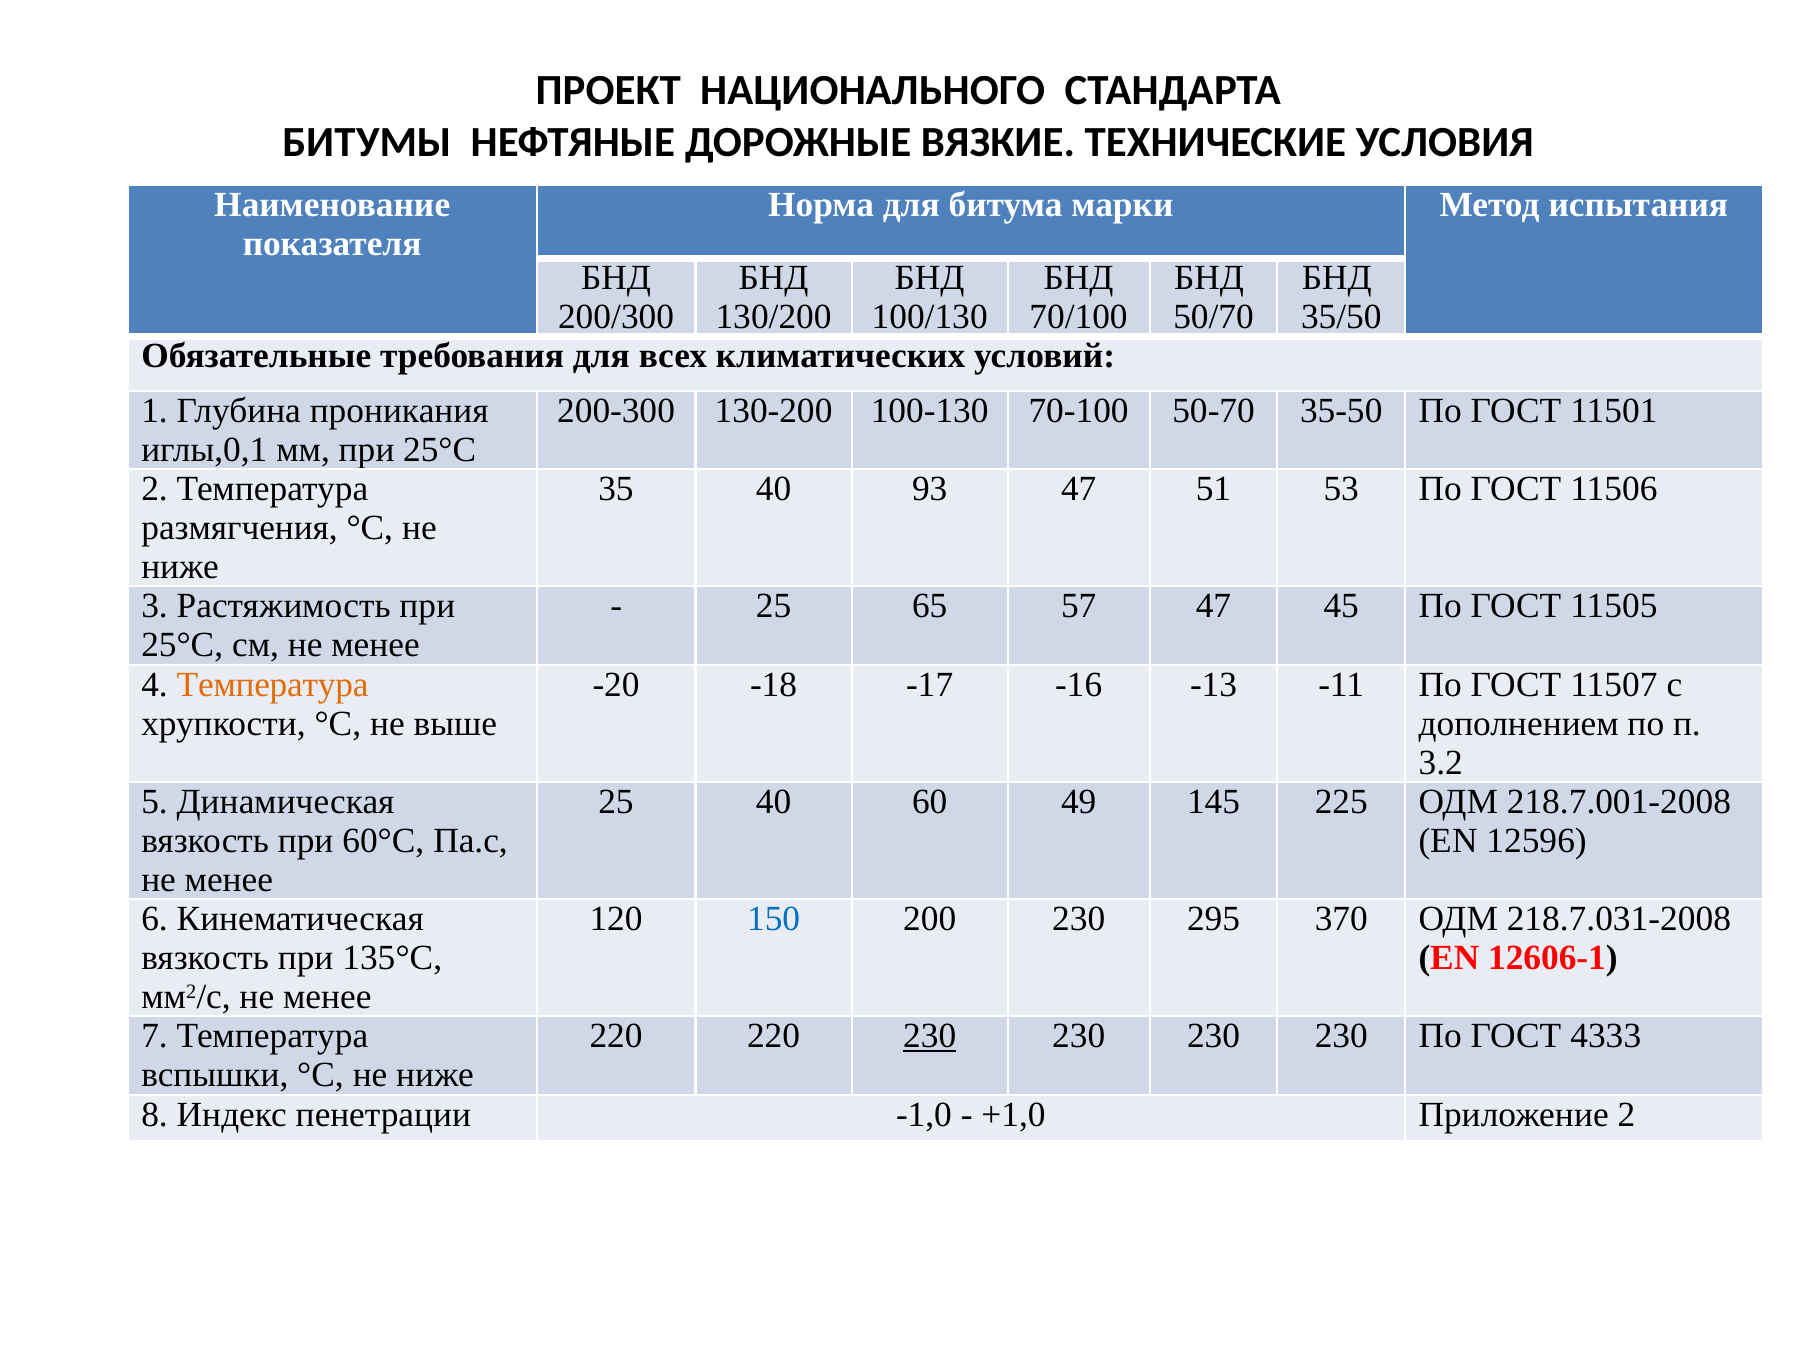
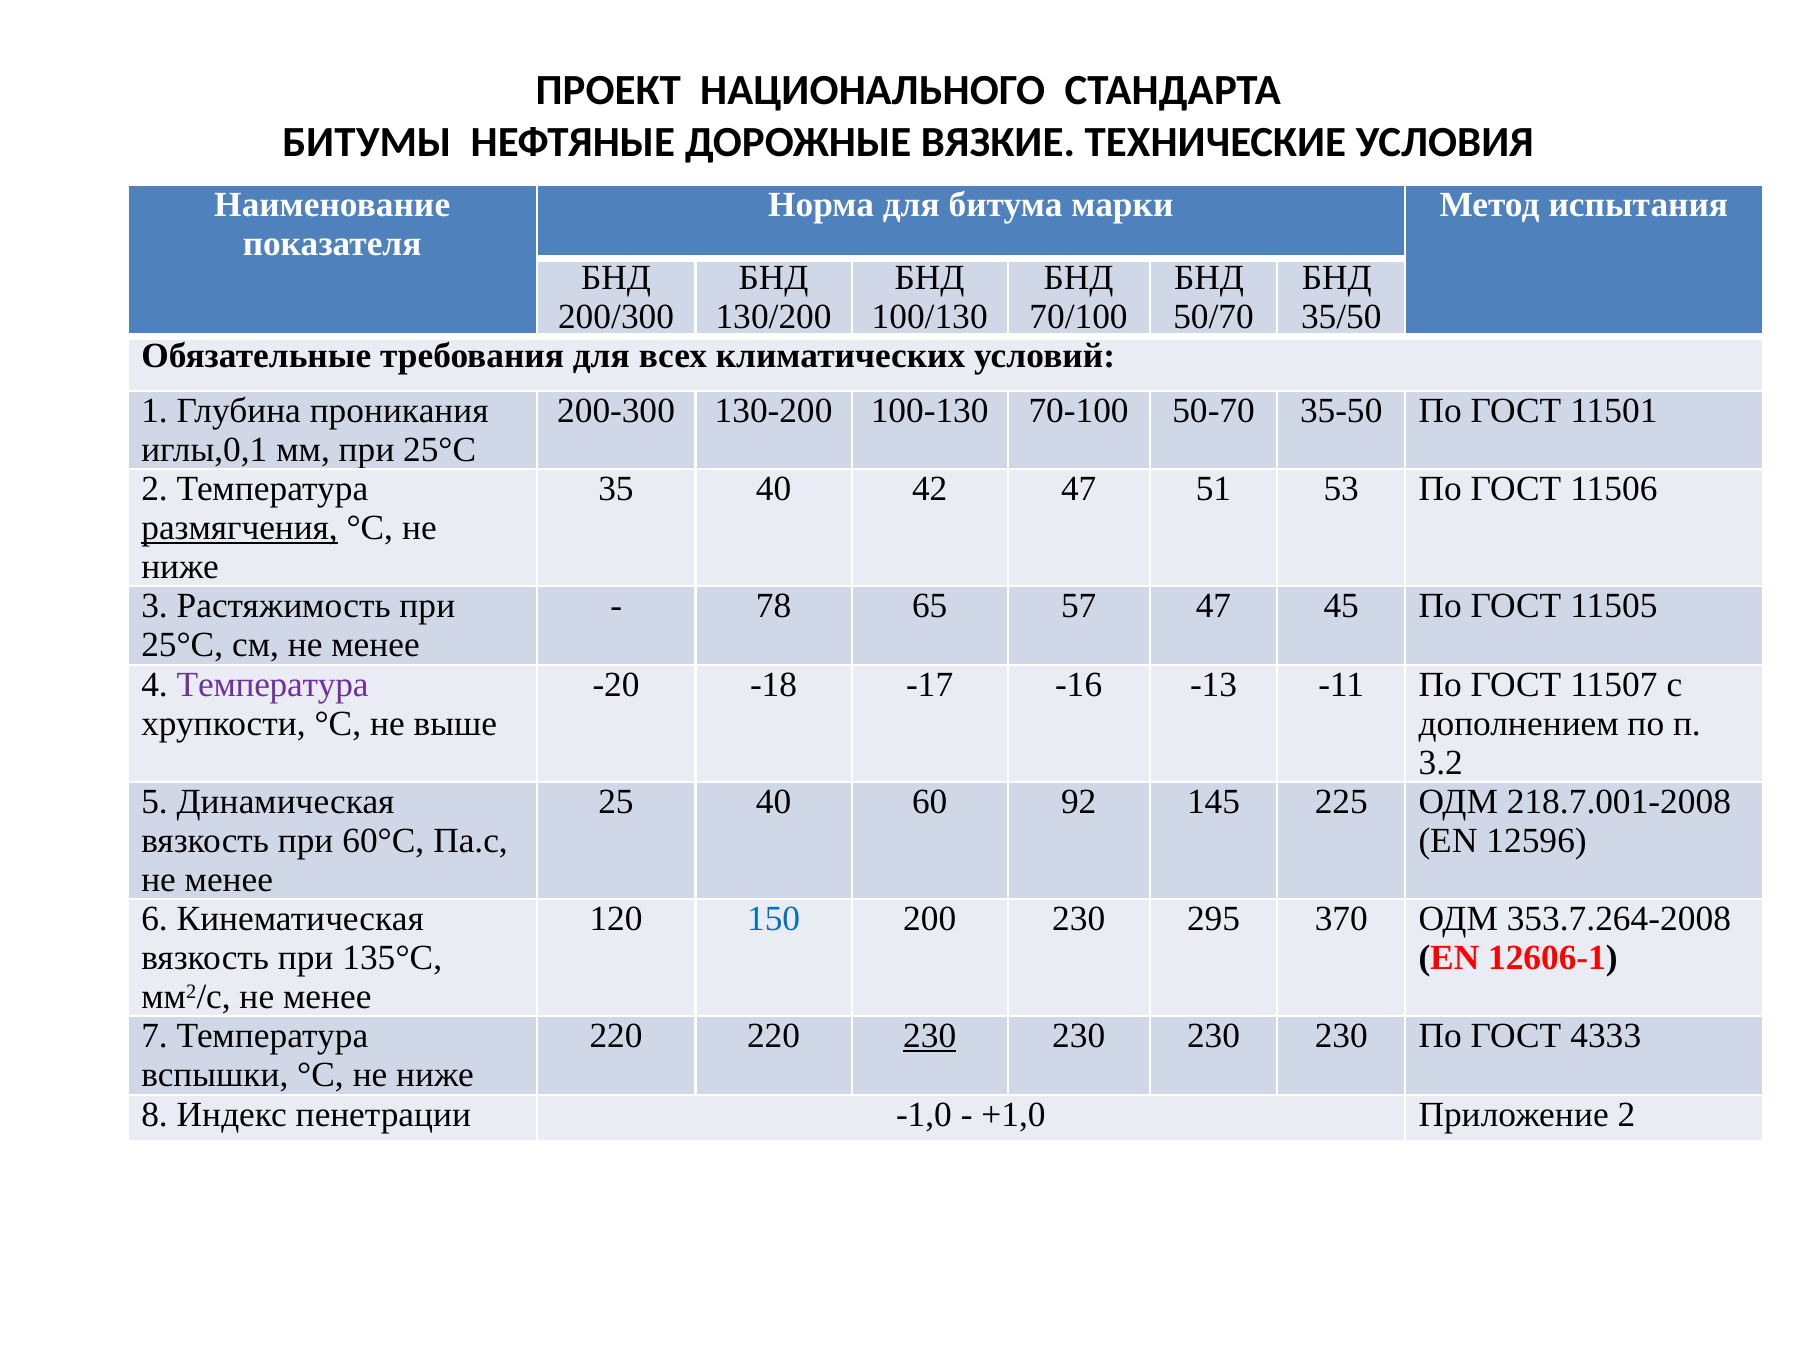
93: 93 -> 42
размягчения underline: none -> present
25 at (774, 606): 25 -> 78
Температура at (273, 684) colour: orange -> purple
49: 49 -> 92
218.7.031-2008: 218.7.031-2008 -> 353.7.264-2008
